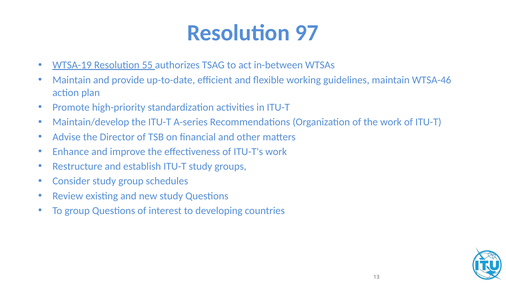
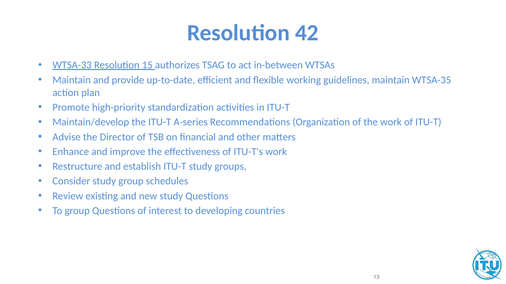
97: 97 -> 42
WTSA-19: WTSA-19 -> WTSA-33
55: 55 -> 15
WTSA-46: WTSA-46 -> WTSA-35
